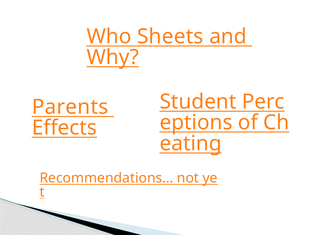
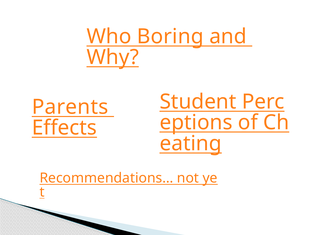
Sheets: Sheets -> Boring
